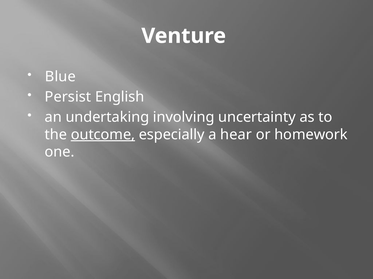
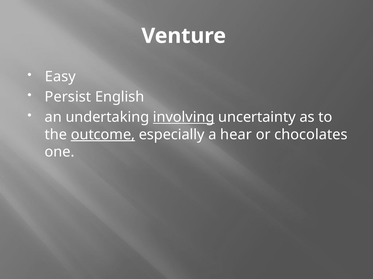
Blue: Blue -> Easy
involving underline: none -> present
homework: homework -> chocolates
